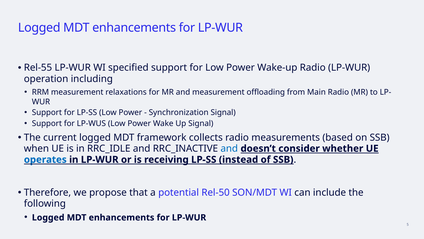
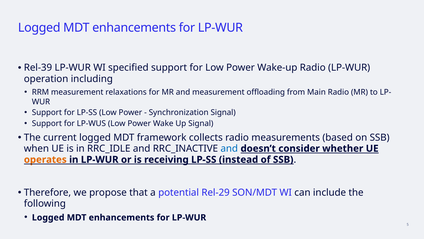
Rel-55: Rel-55 -> Rel-39
operates colour: blue -> orange
Rel-50: Rel-50 -> Rel-29
